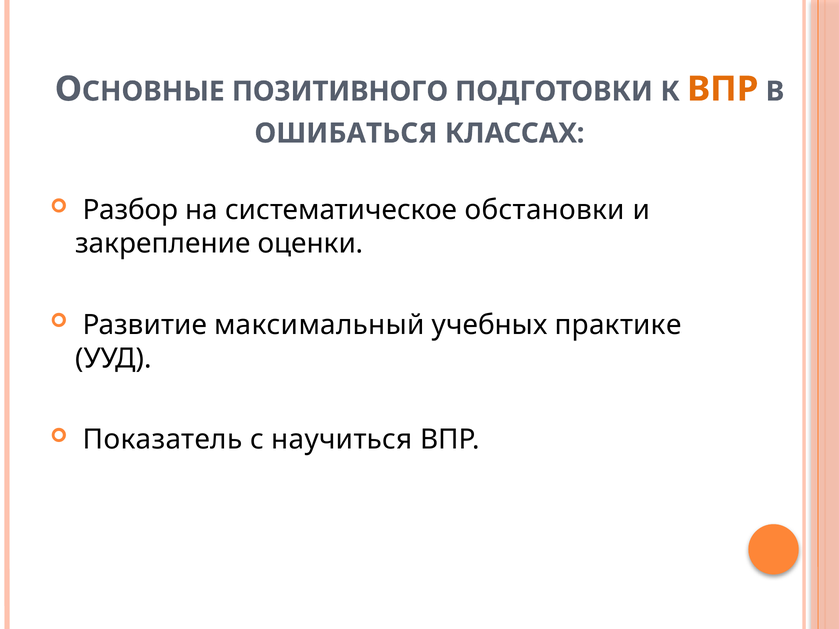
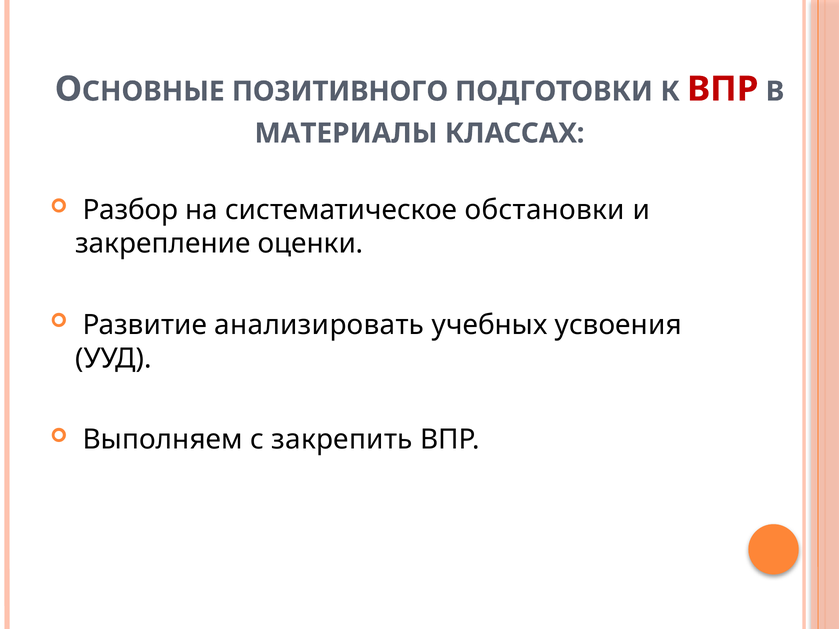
ВПР at (723, 89) colour: orange -> red
ОШИБАТЬСЯ: ОШИБАТЬСЯ -> МАТЕРИАЛЫ
максимальный: максимальный -> анализировать
практике: практике -> усвоения
Показатель: Показатель -> Выполняем
научиться: научиться -> закрепить
